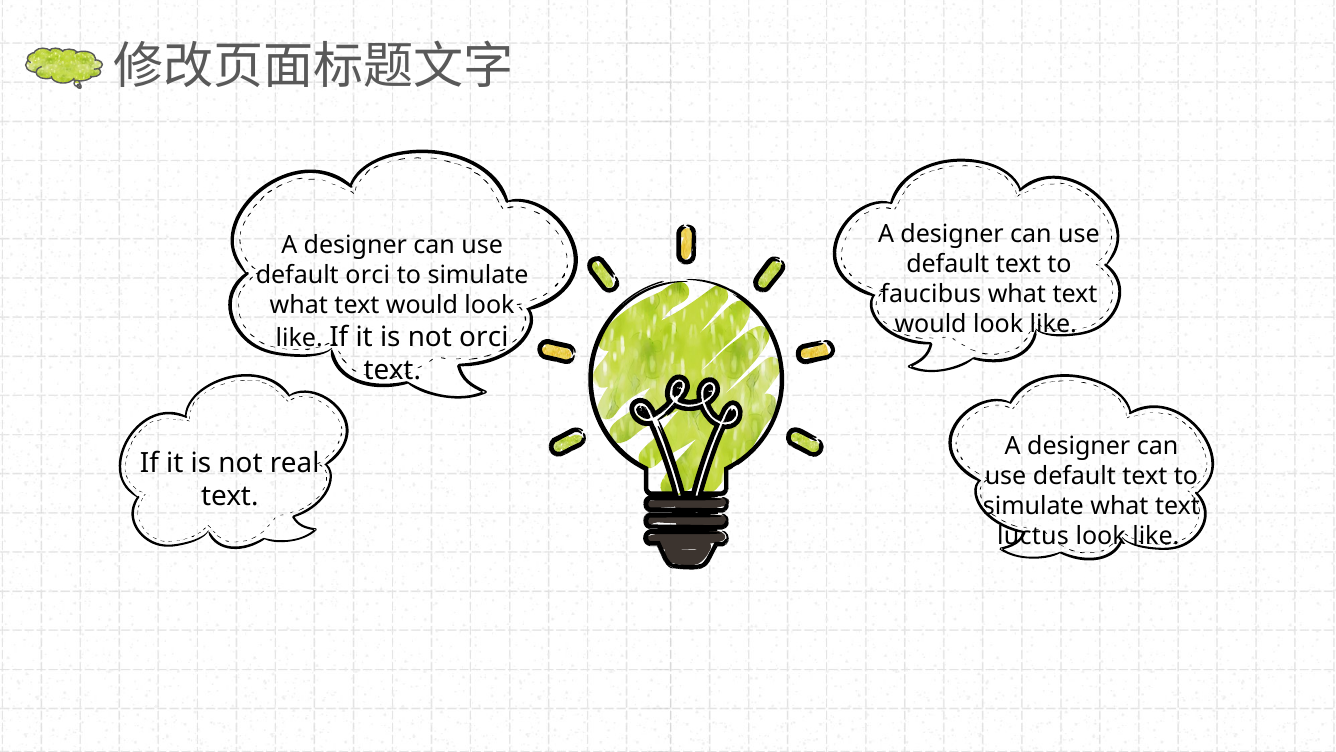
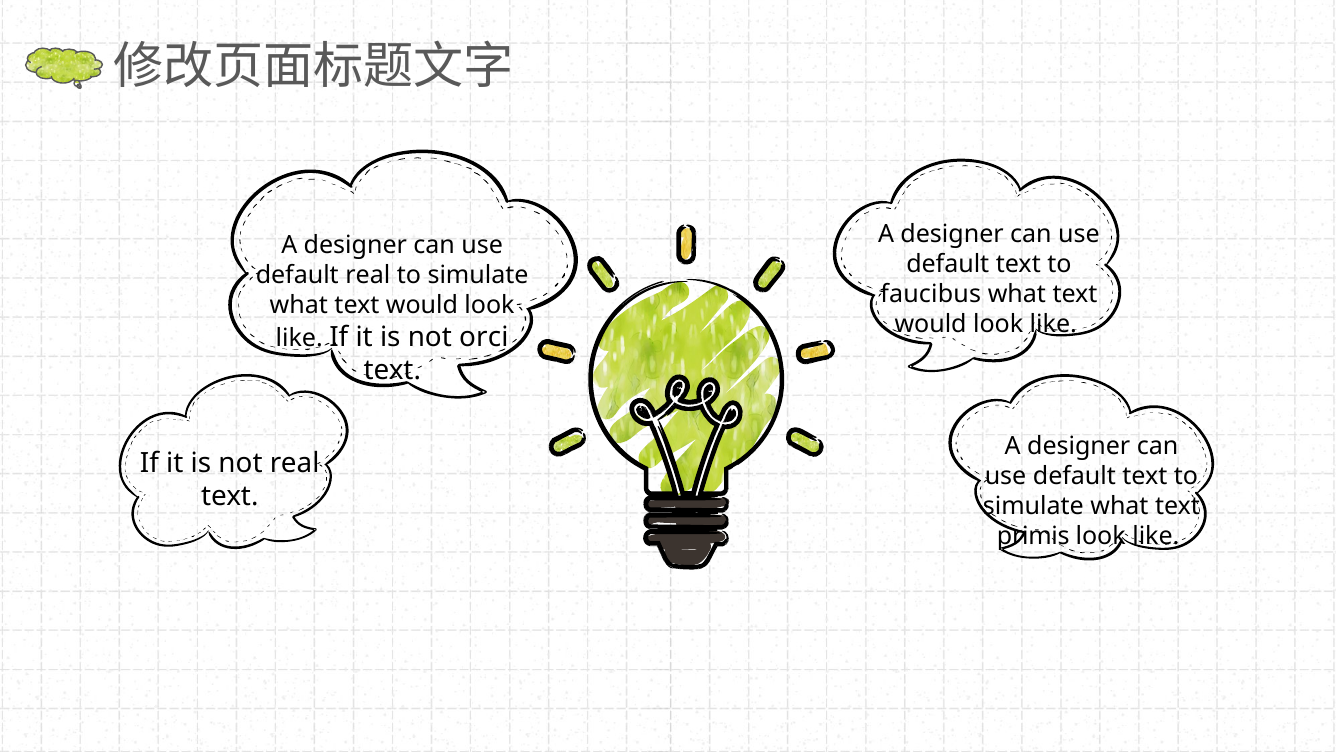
default orci: orci -> real
luctus: luctus -> primis
